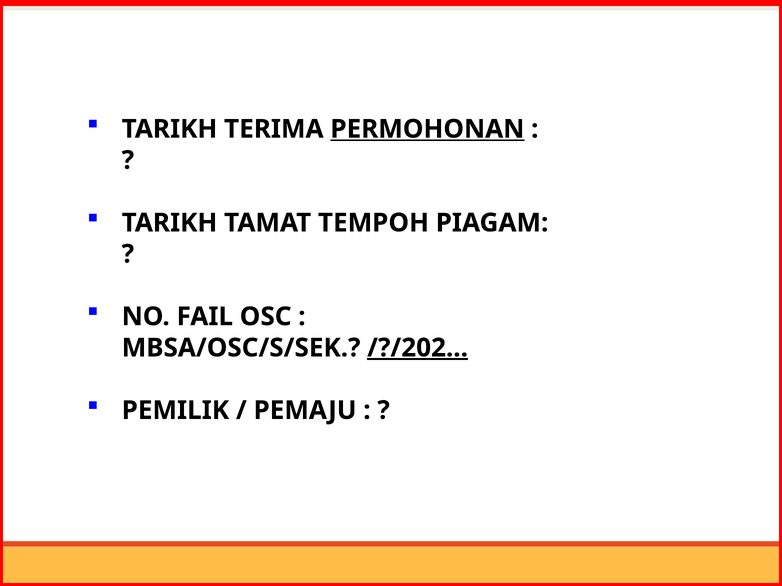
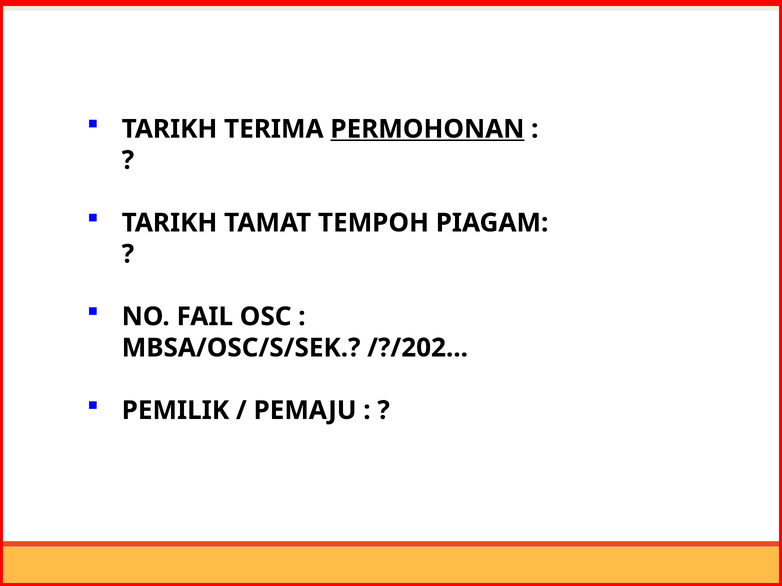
/?/202 underline: present -> none
